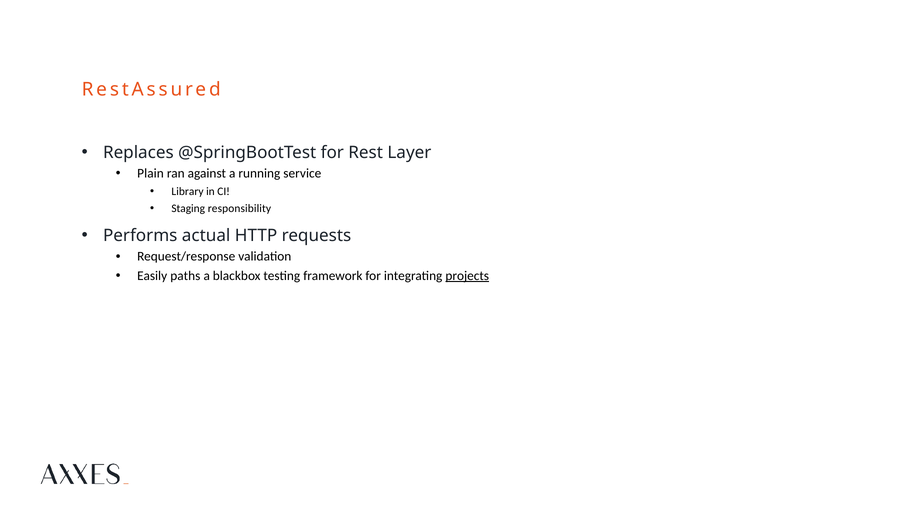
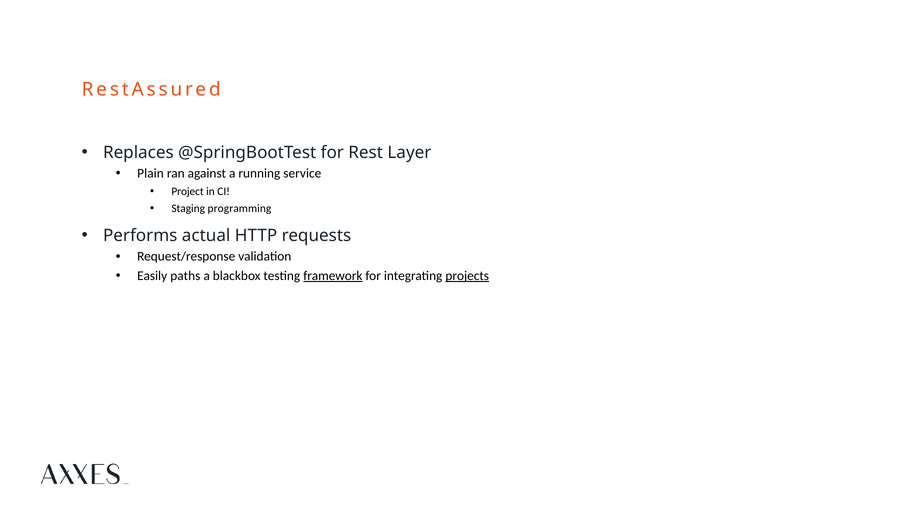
Library: Library -> Project
responsibility: responsibility -> programming
framework underline: none -> present
